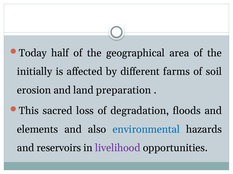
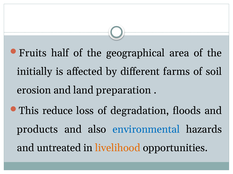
Today: Today -> Fruits
sacred: sacred -> reduce
elements: elements -> products
reservoirs: reservoirs -> untreated
livelihood colour: purple -> orange
